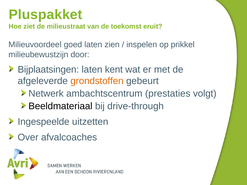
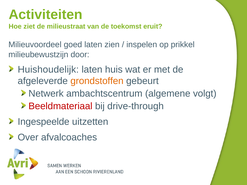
Pluspakket: Pluspakket -> Activiteiten
Bijplaatsingen: Bijplaatsingen -> Huishoudelijk
kent: kent -> huis
prestaties: prestaties -> algemene
Beeldmateriaal colour: black -> red
